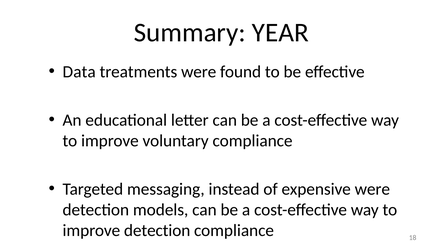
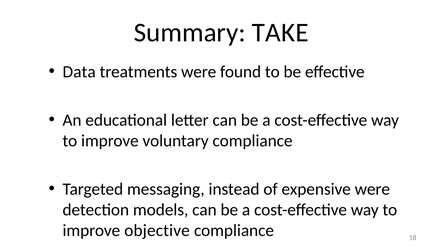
YEAR: YEAR -> TAKE
improve detection: detection -> objective
